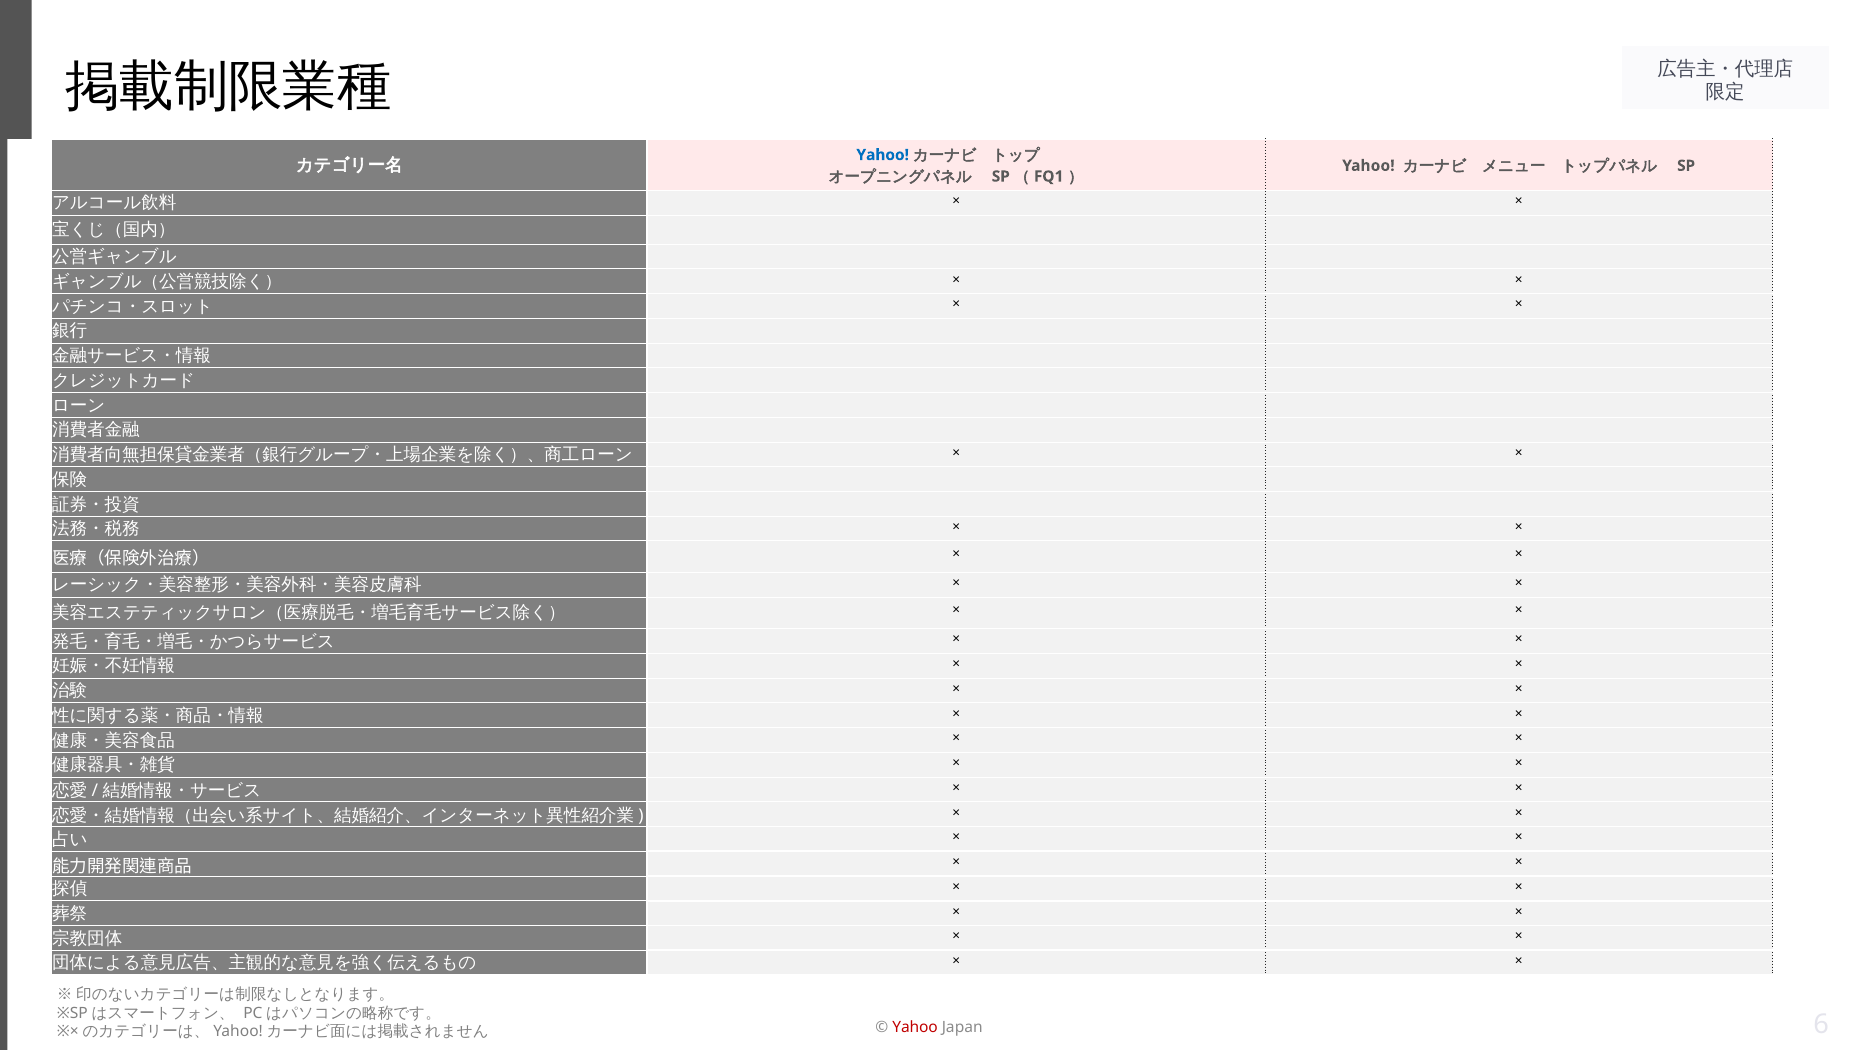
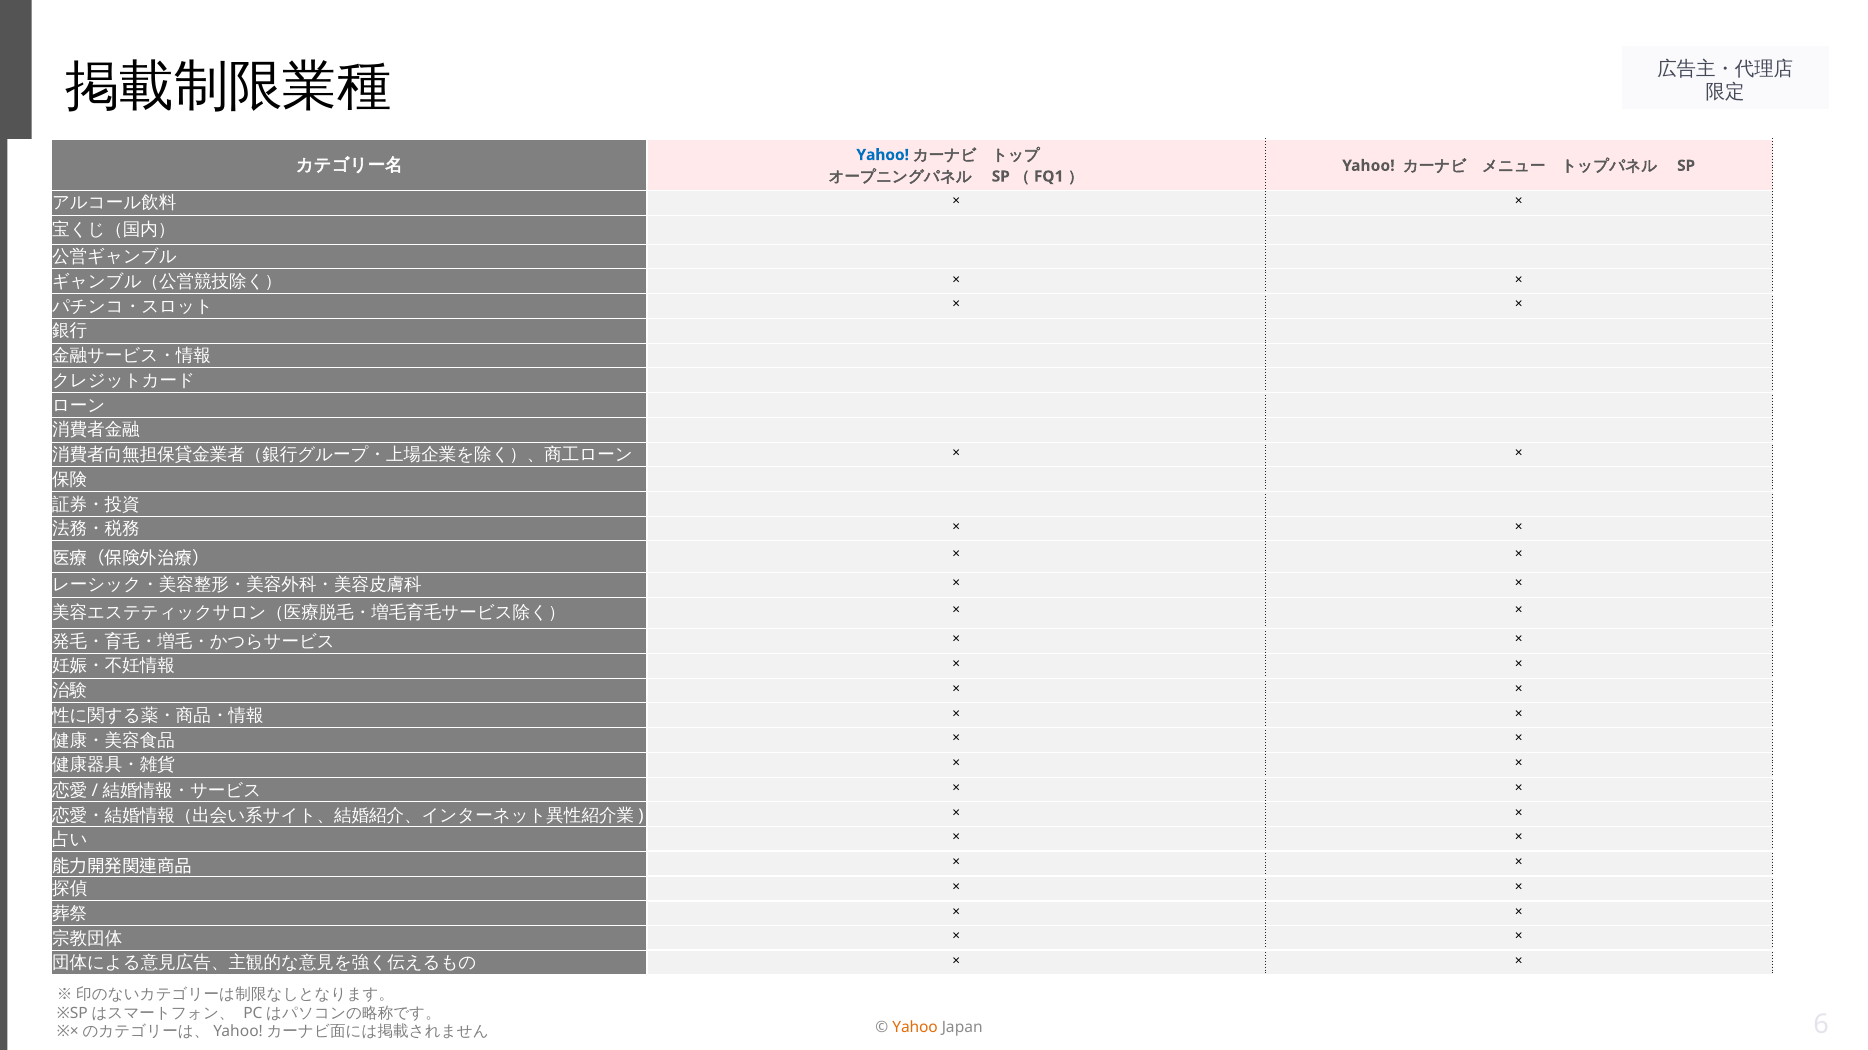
Yahoo at (915, 1028) colour: red -> orange
